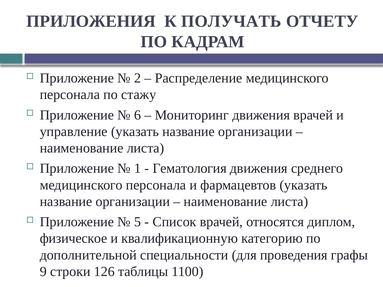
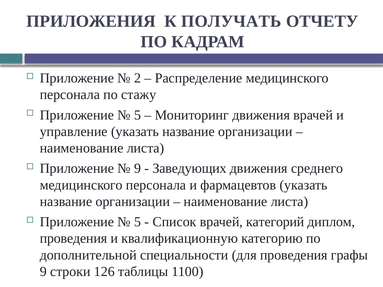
6 at (138, 115): 6 -> 5
1 at (138, 169): 1 -> 9
Гематология: Гематология -> Заведующих
относятся: относятся -> категорий
физическое at (73, 239): физическое -> проведения
